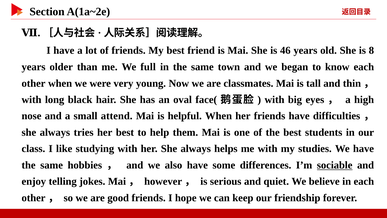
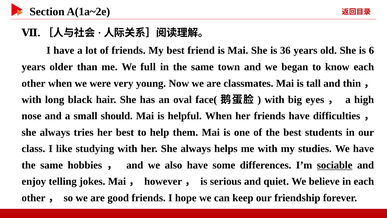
46: 46 -> 36
8: 8 -> 6
attend: attend -> should
